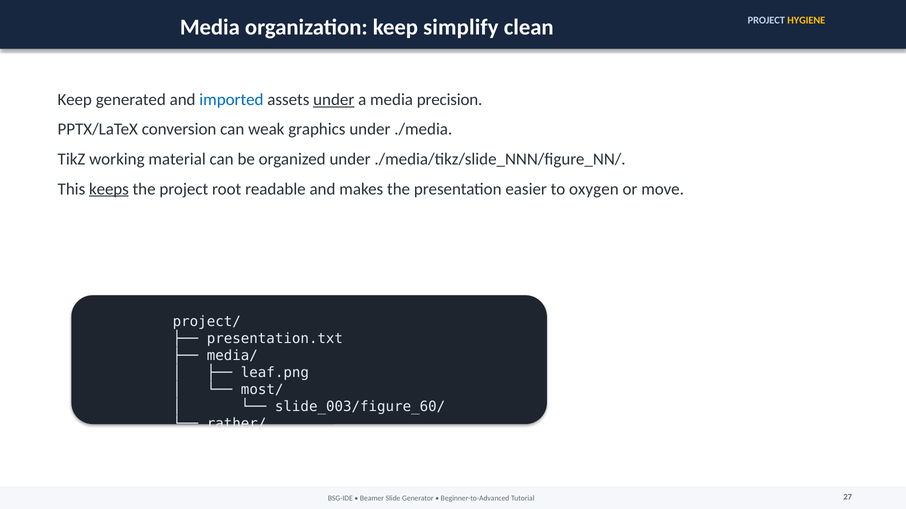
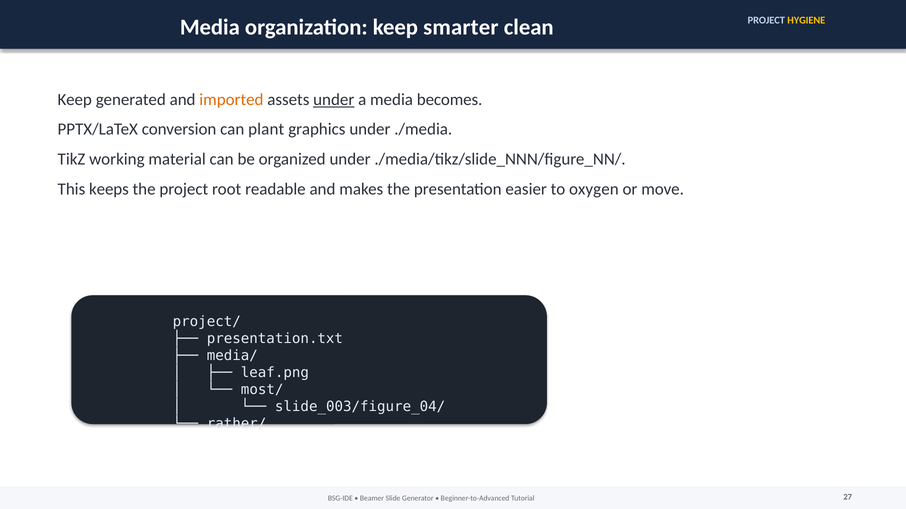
simplify: simplify -> smarter
imported colour: blue -> orange
precision: precision -> becomes
weak: weak -> plant
keeps underline: present -> none
slide_003/figure_60/: slide_003/figure_60/ -> slide_003/figure_04/
